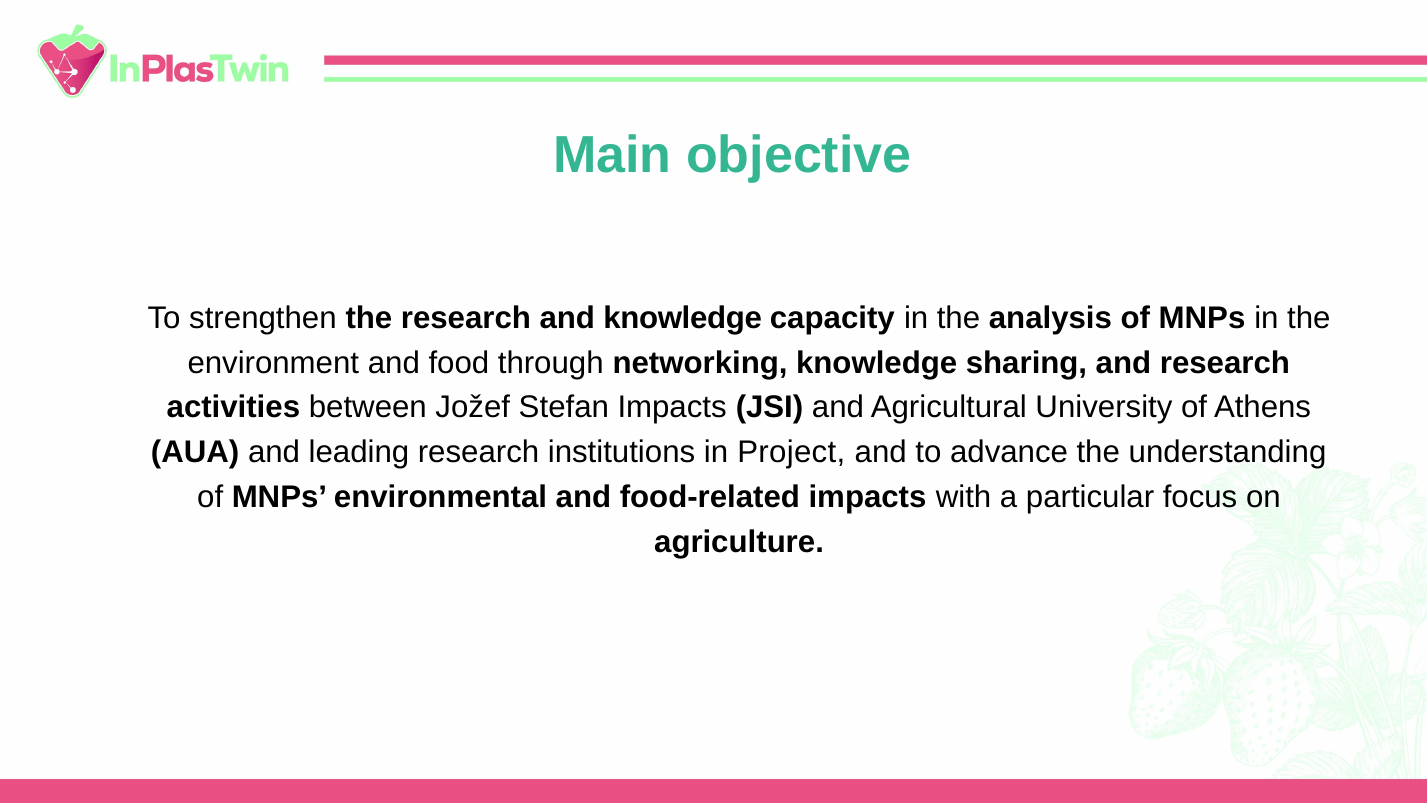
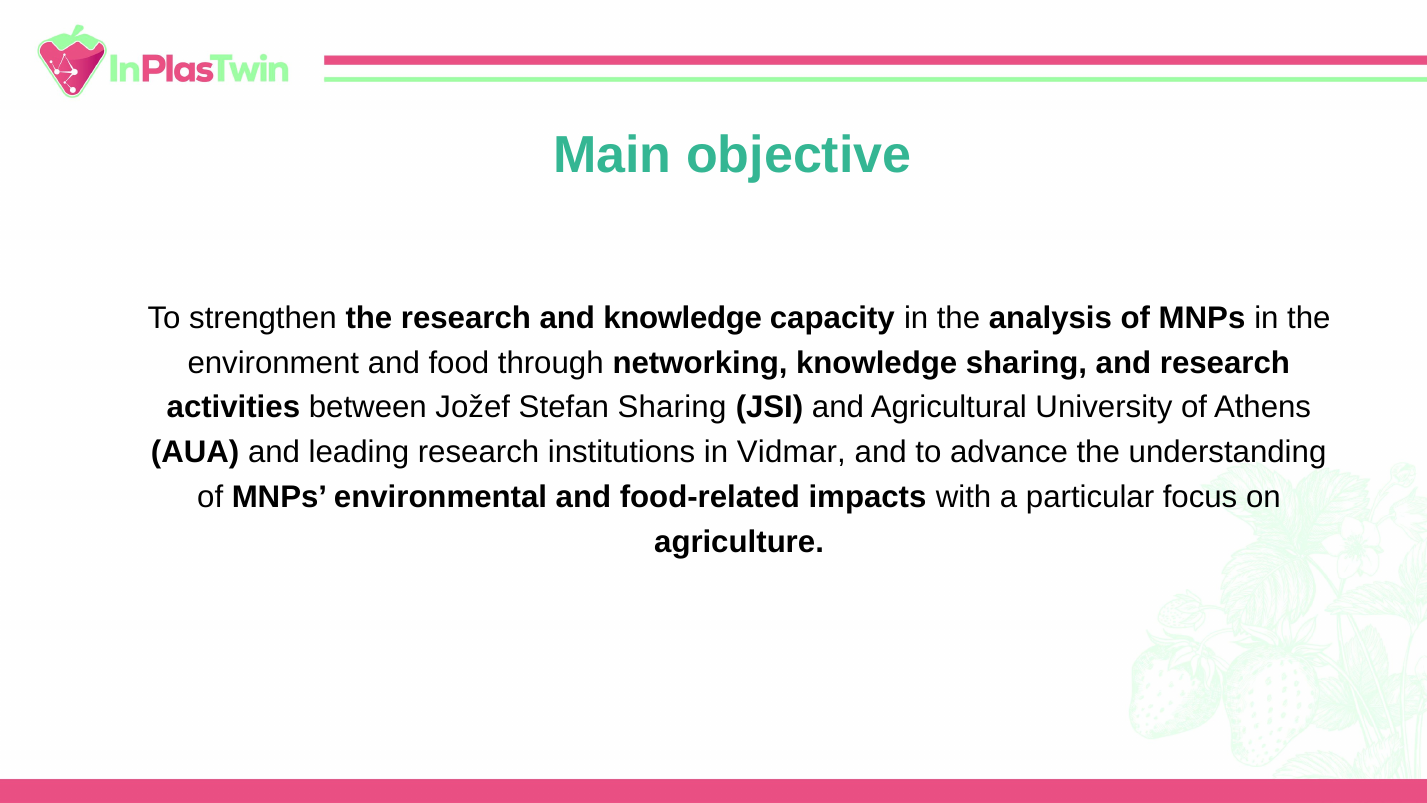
Stefan Impacts: Impacts -> Sharing
Project: Project -> Vidmar
